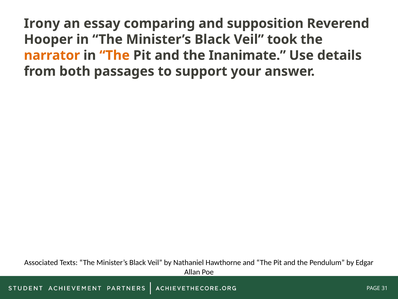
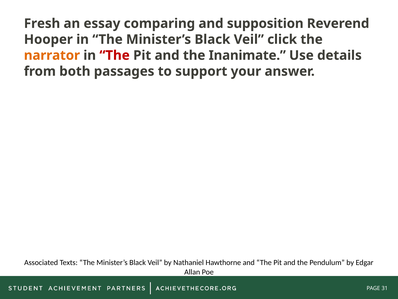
Irony: Irony -> Fresh
took: took -> click
The at (115, 55) colour: orange -> red
